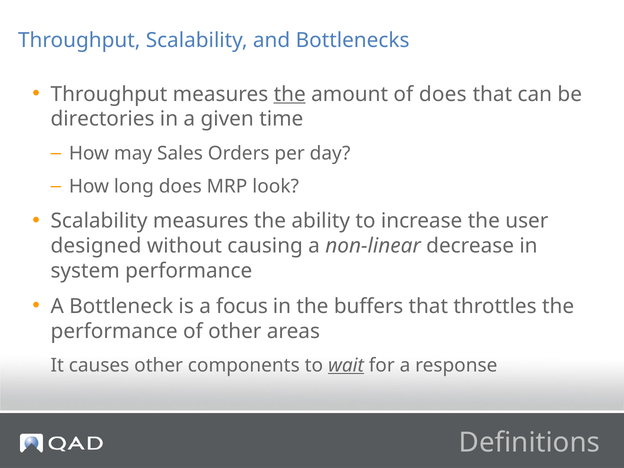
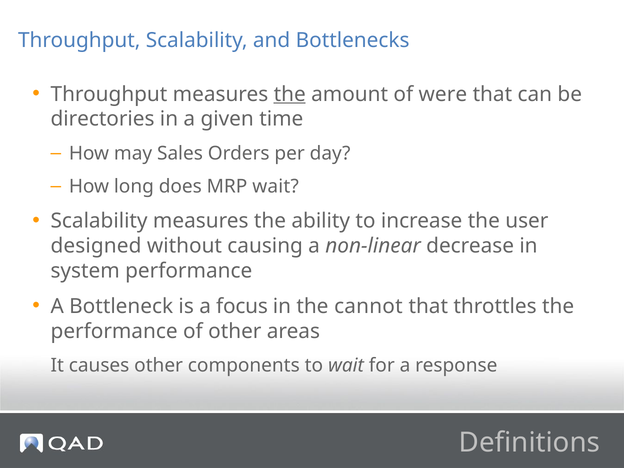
of does: does -> were
MRP look: look -> wait
buffers: buffers -> cannot
wait at (346, 365) underline: present -> none
